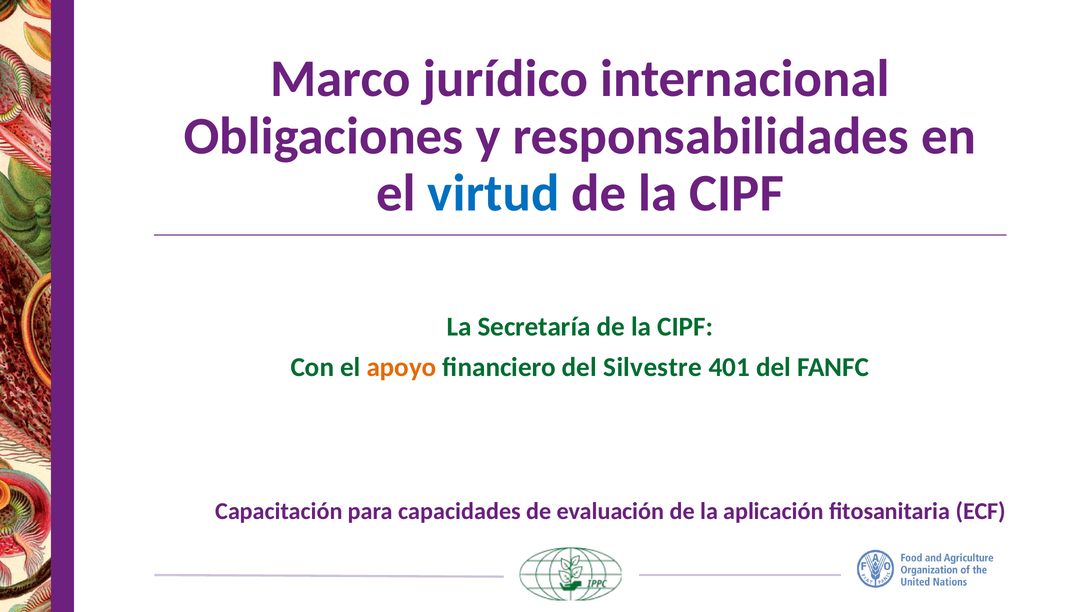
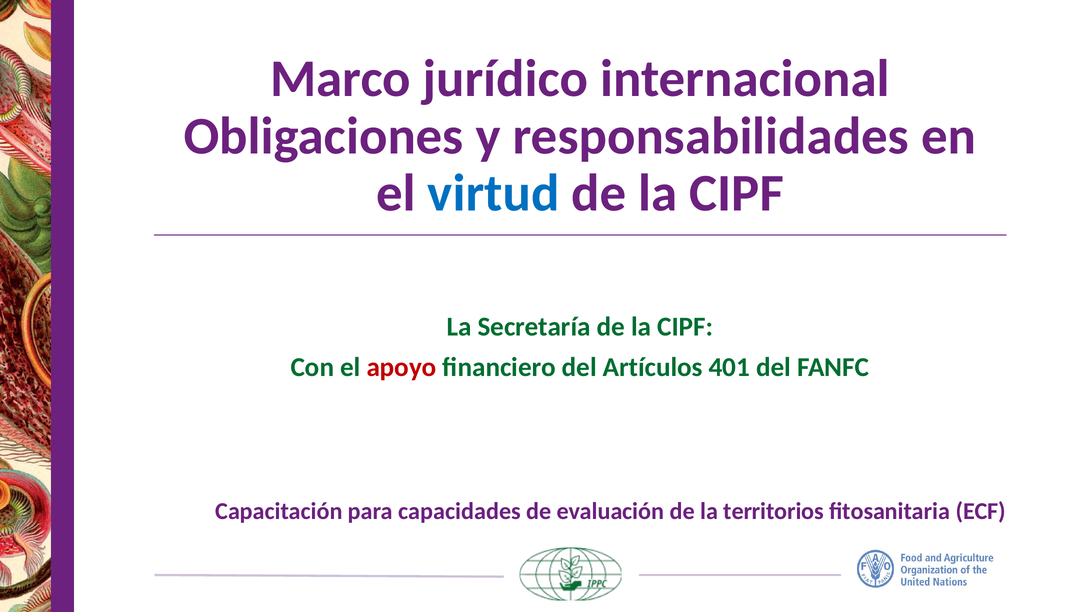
apoyo colour: orange -> red
Silvestre: Silvestre -> Artículos
aplicación: aplicación -> territorios
